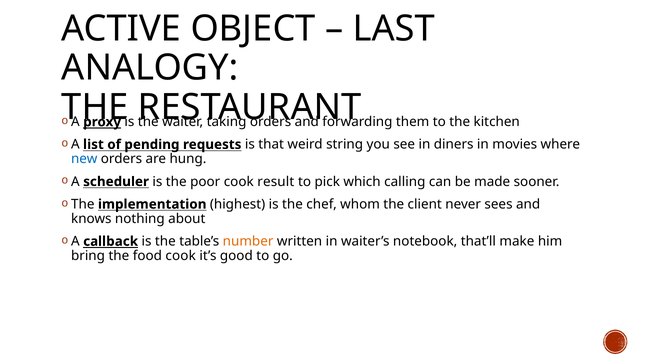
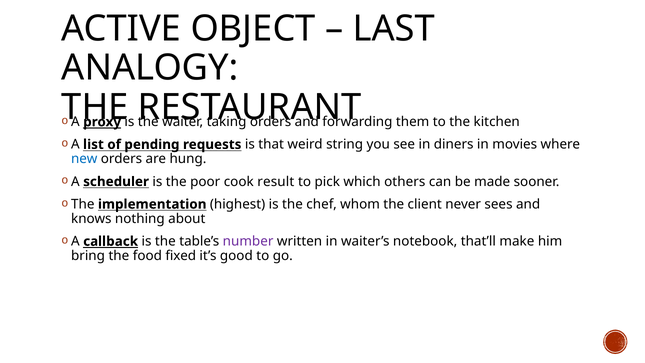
calling: calling -> others
number colour: orange -> purple
food cook: cook -> fixed
